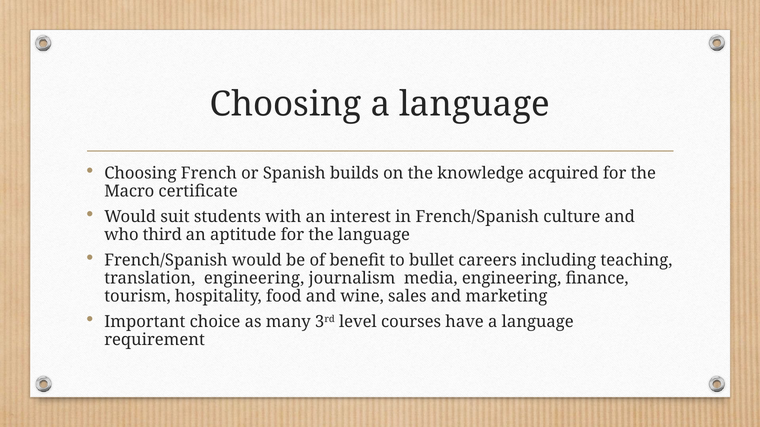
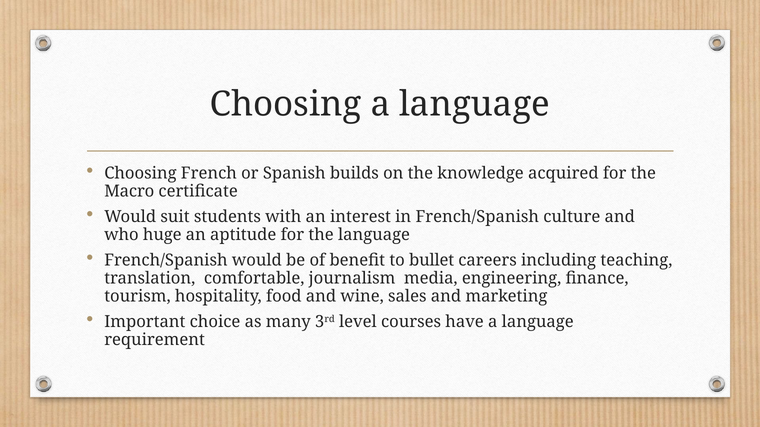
third: third -> huge
translation engineering: engineering -> comfortable
